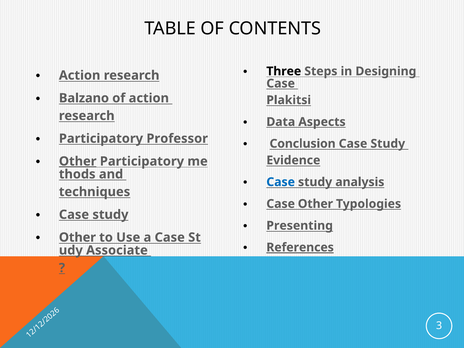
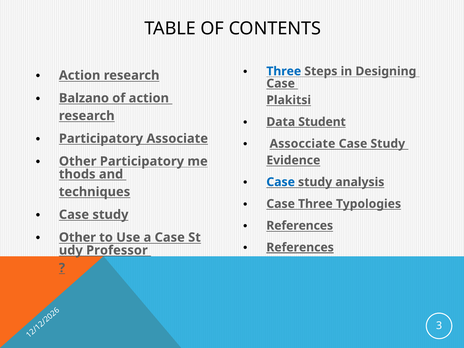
Three at (284, 71) colour: black -> blue
Aspects: Aspects -> Student
Professor: Professor -> Associate
Conclusion: Conclusion -> Assocciate
Other at (78, 161) underline: present -> none
Case Other: Other -> Three
Presenting at (300, 226): Presenting -> References
Associate: Associate -> Professor
